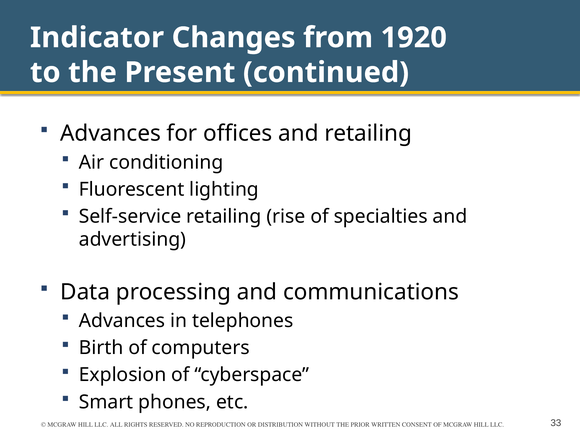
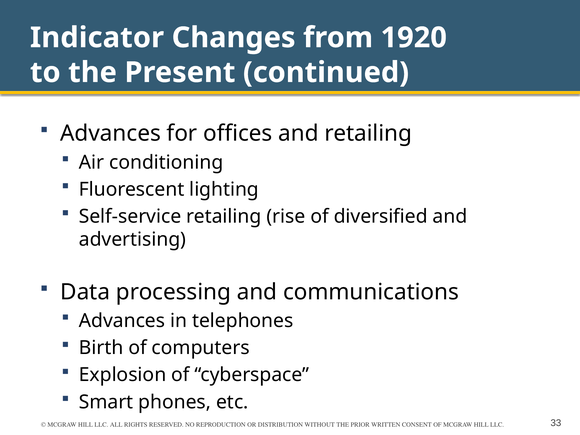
specialties: specialties -> diversified
